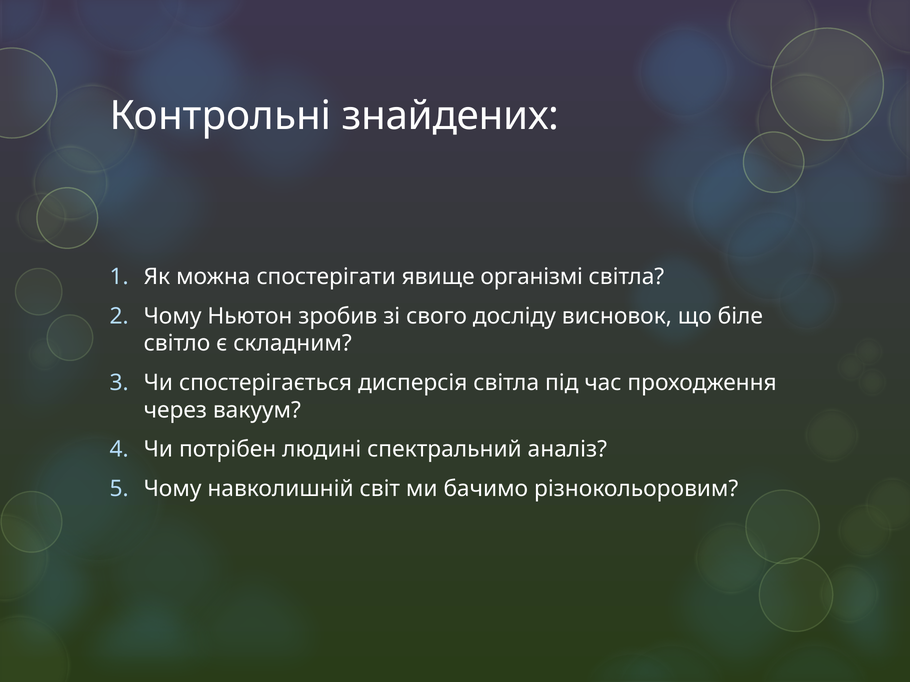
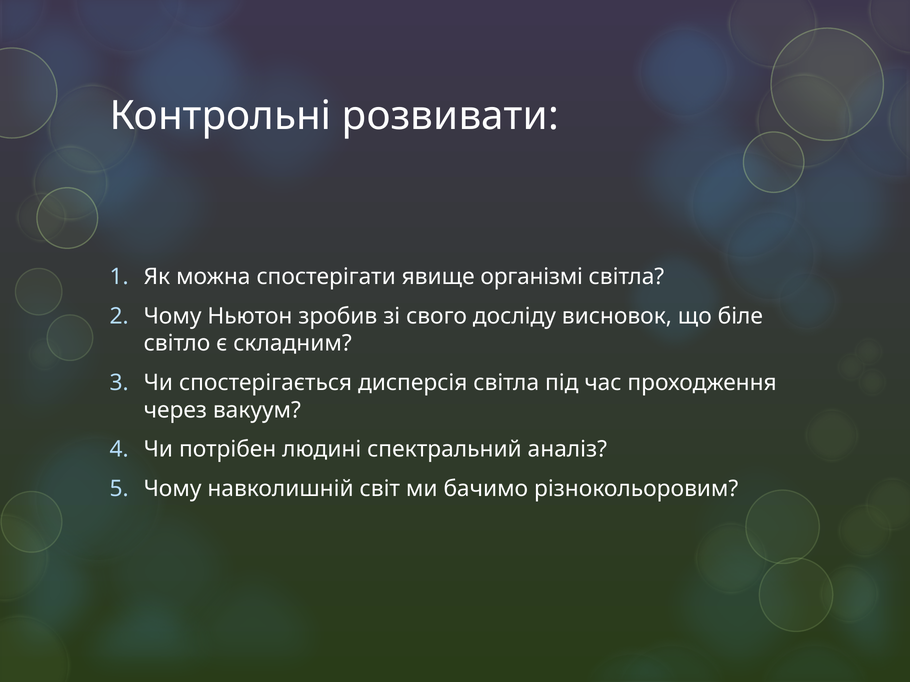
знайдених: знайдених -> розвивати
